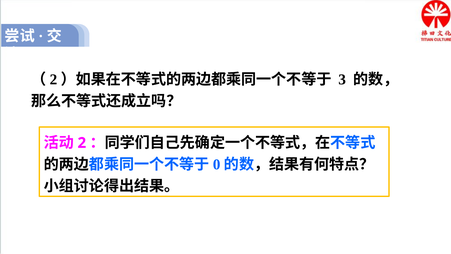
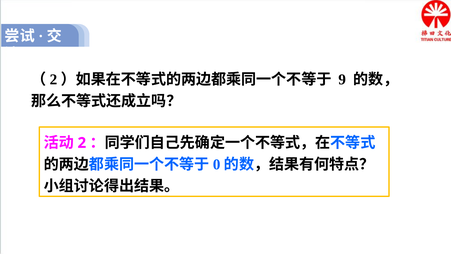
3: 3 -> 9
